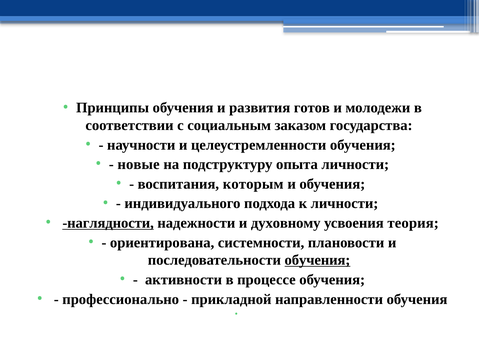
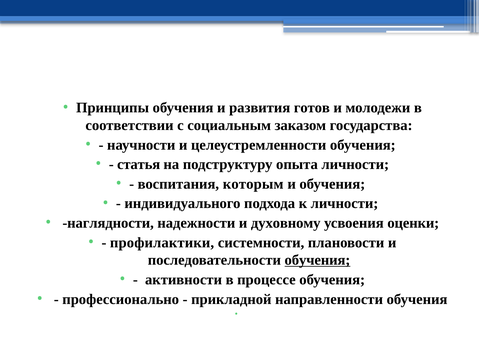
новые: новые -> статья
наглядности underline: present -> none
теория: теория -> оценки
ориентирована: ориентирована -> профилактики
